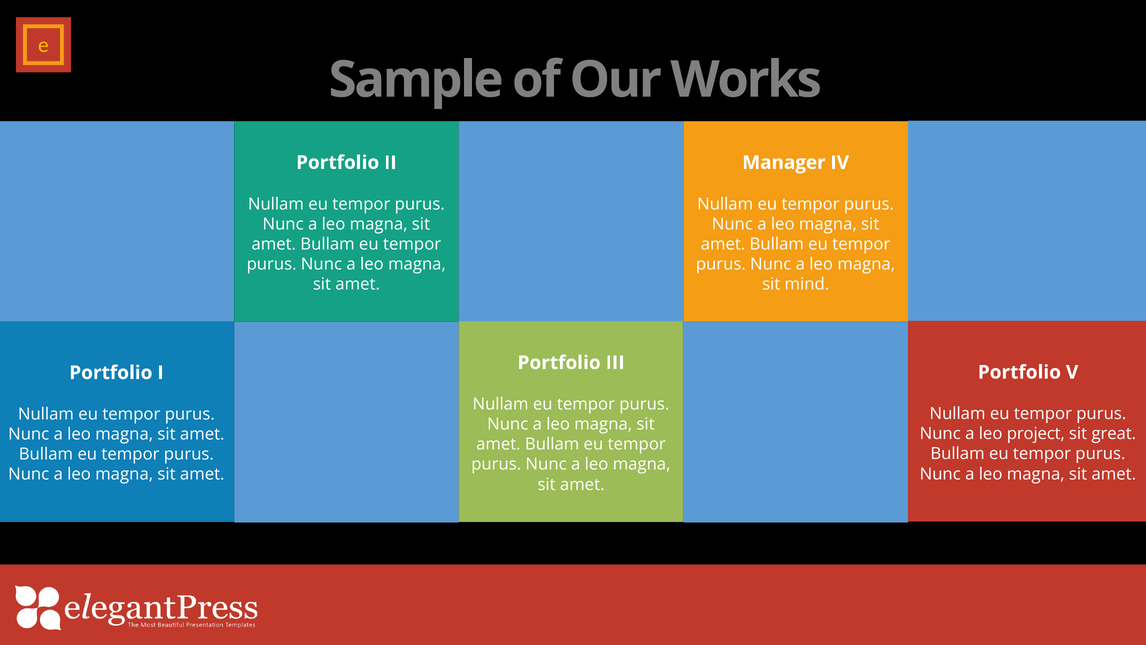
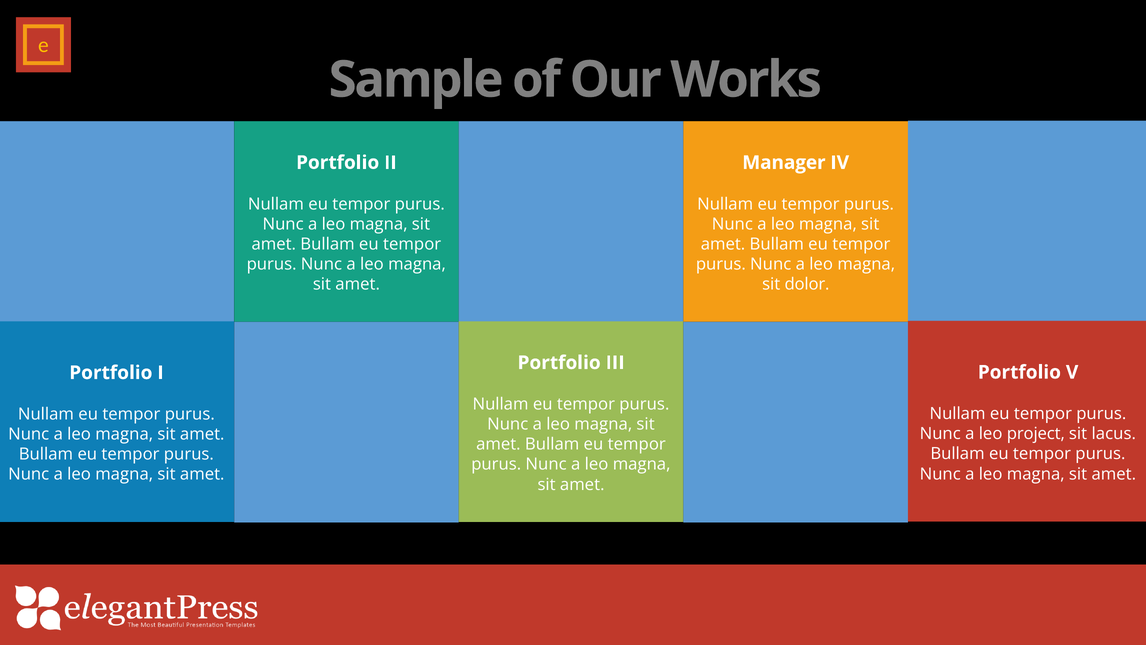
mind: mind -> dolor
great: great -> lacus
